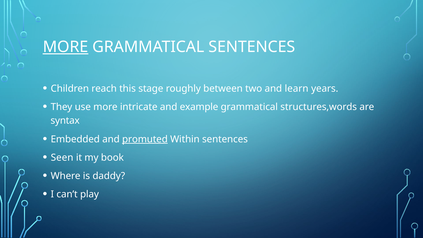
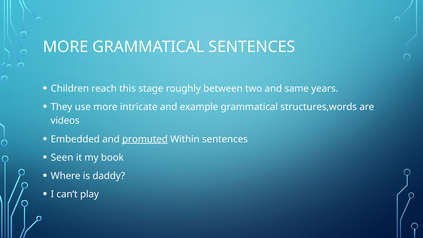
MORE at (66, 47) underline: present -> none
learn: learn -> same
syntax: syntax -> videos
